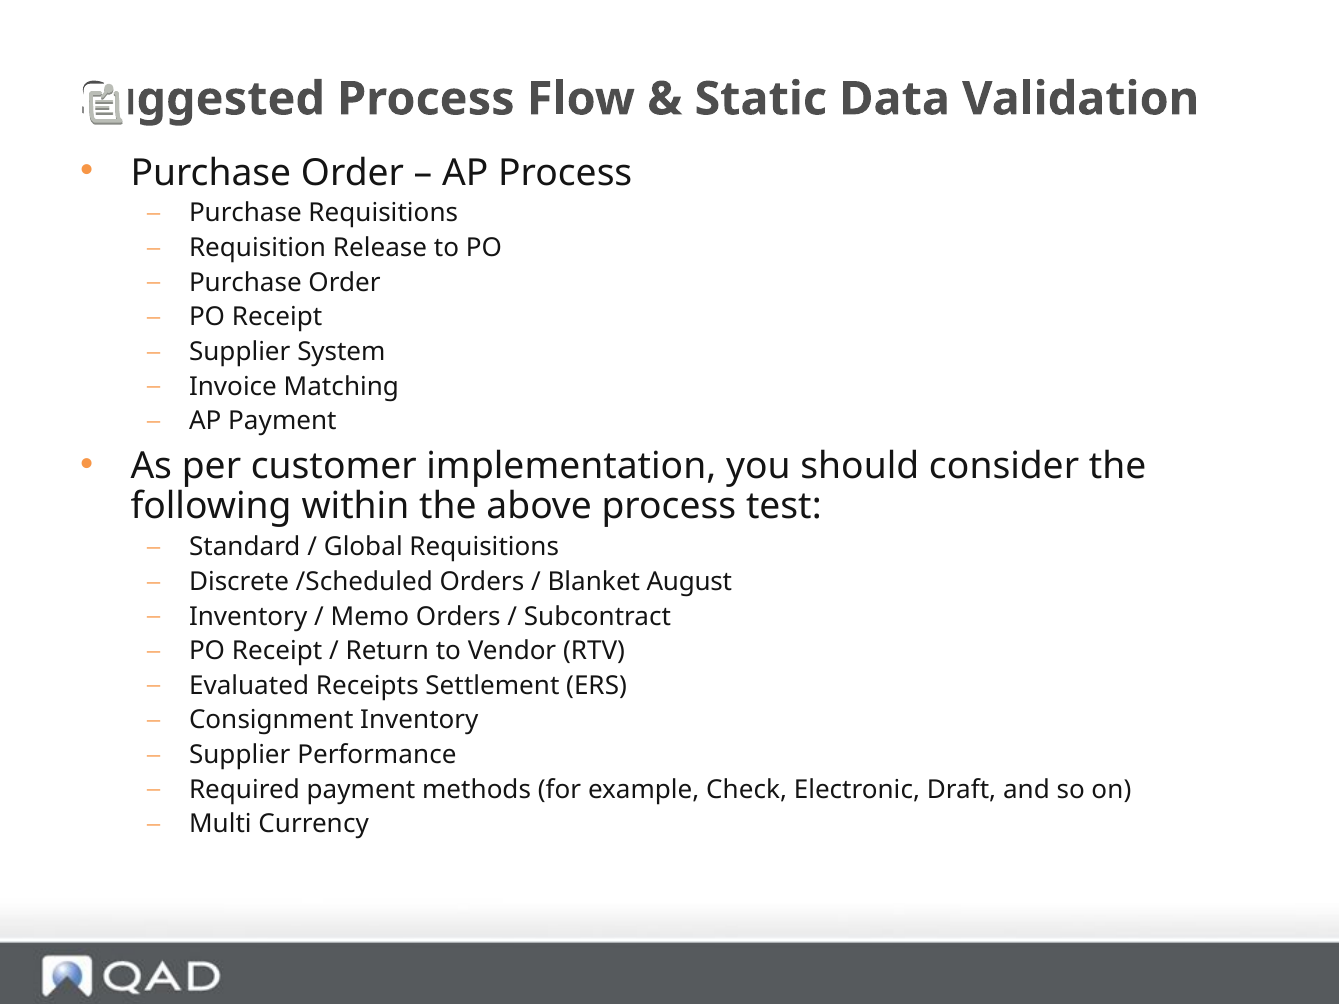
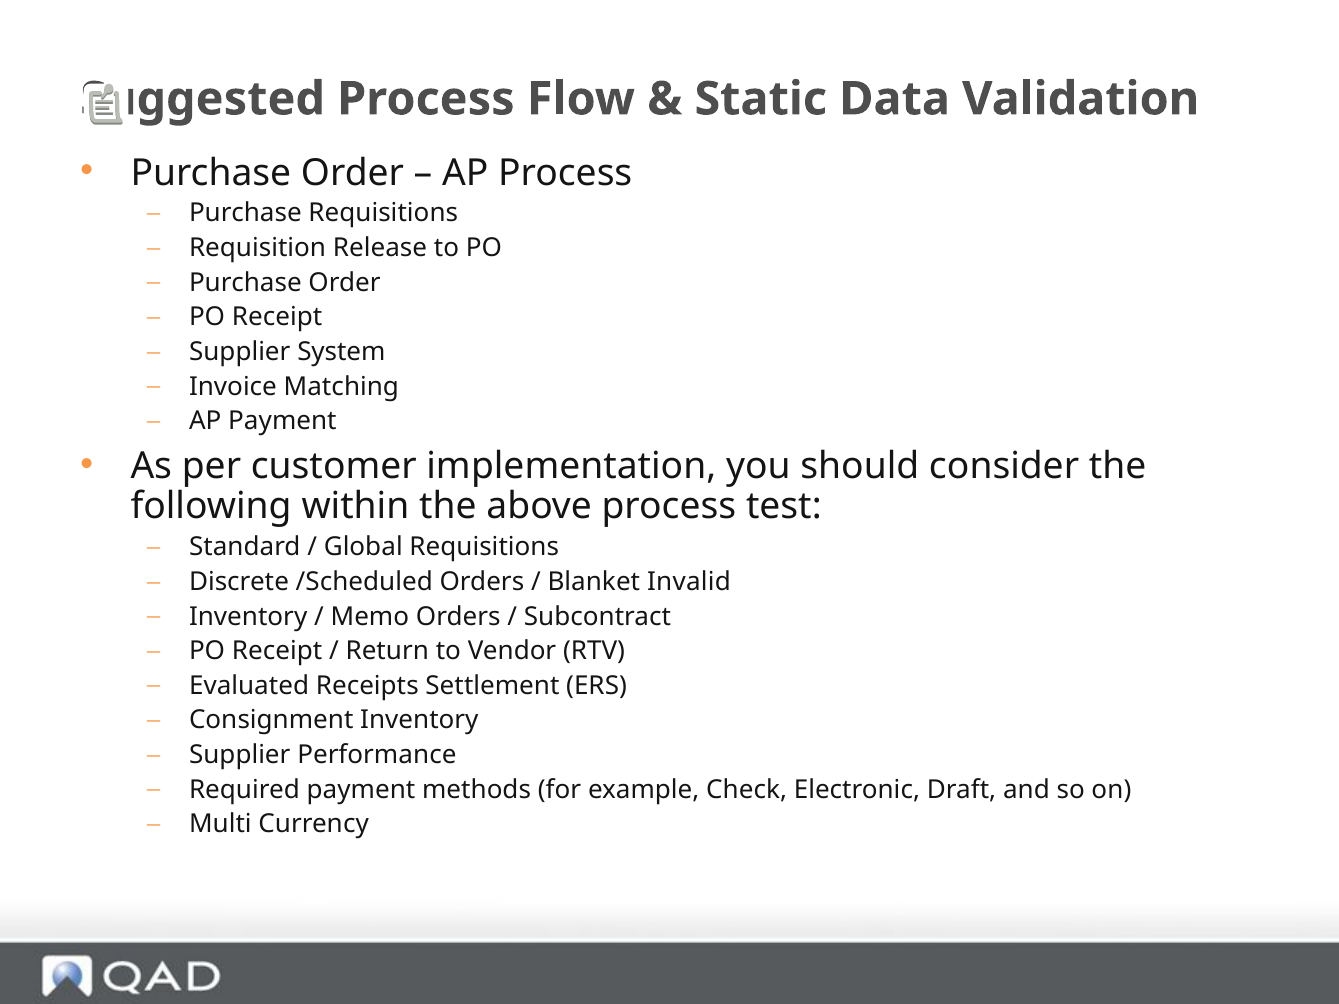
August: August -> Invalid
